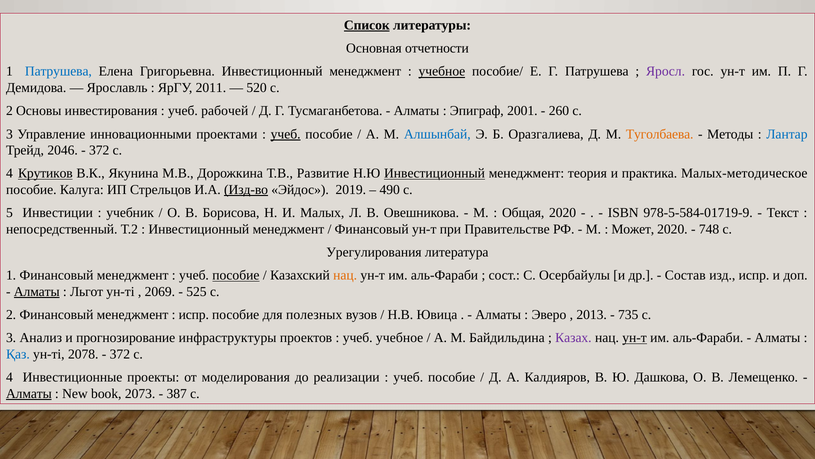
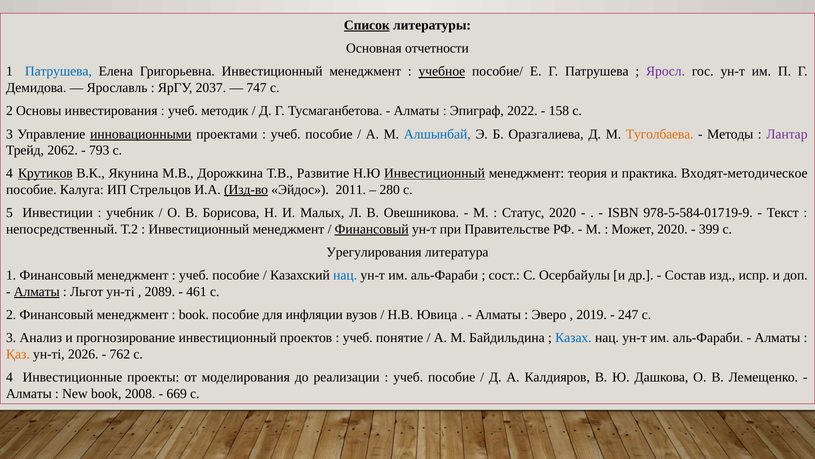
2011: 2011 -> 2037
520: 520 -> 747
рабочей: рабочей -> методик
2001: 2001 -> 2022
260: 260 -> 158
инновационными underline: none -> present
учеб at (286, 134) underline: present -> none
Лантар colour: blue -> purple
2046: 2046 -> 2062
372 at (99, 150): 372 -> 793
Малых-методическое: Малых-методическое -> Входят-методическое
2019: 2019 -> 2011
490: 490 -> 280
Общая: Общая -> Статус
Финансовый at (372, 229) underline: none -> present
748: 748 -> 399
пособие at (236, 275) underline: present -> none
нац at (345, 275) colour: orange -> blue
2069: 2069 -> 2089
525: 525 -> 461
испр at (194, 314): испр -> book
полезных: полезных -> инфляции
2013: 2013 -> 2019
735: 735 -> 247
прогнозирование инфраструктуры: инфраструктуры -> инвестиционный
учеб учебное: учебное -> понятие
Казах colour: purple -> blue
ун-т at (635, 338) underline: present -> none
Қаз colour: blue -> orange
2078: 2078 -> 2026
372 at (120, 354): 372 -> 762
Алматы at (29, 393) underline: present -> none
2073: 2073 -> 2008
387: 387 -> 669
